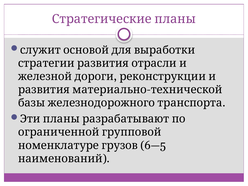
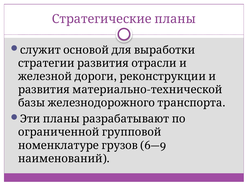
6—5: 6—5 -> 6—9
